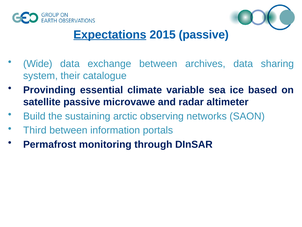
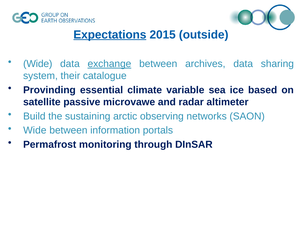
2015 passive: passive -> outside
exchange underline: none -> present
Third at (35, 130): Third -> Wide
